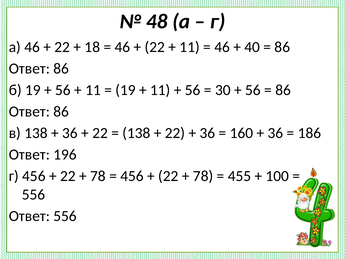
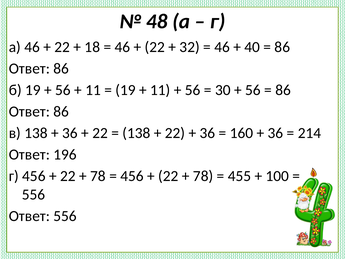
11 at (190, 47): 11 -> 32
186: 186 -> 214
